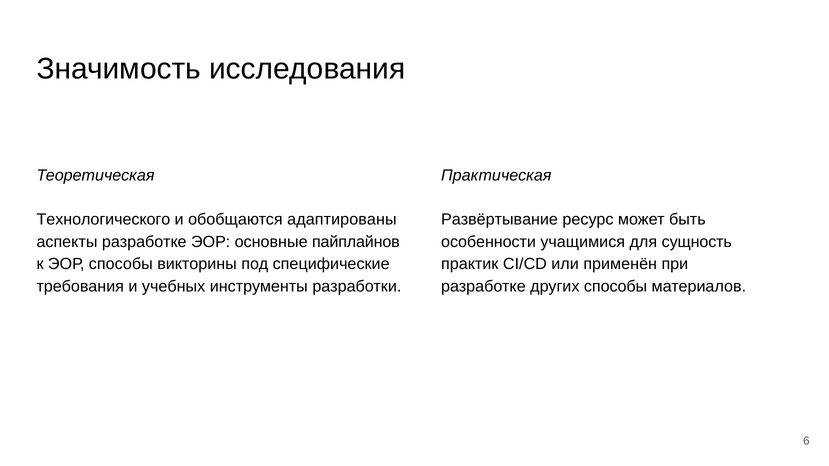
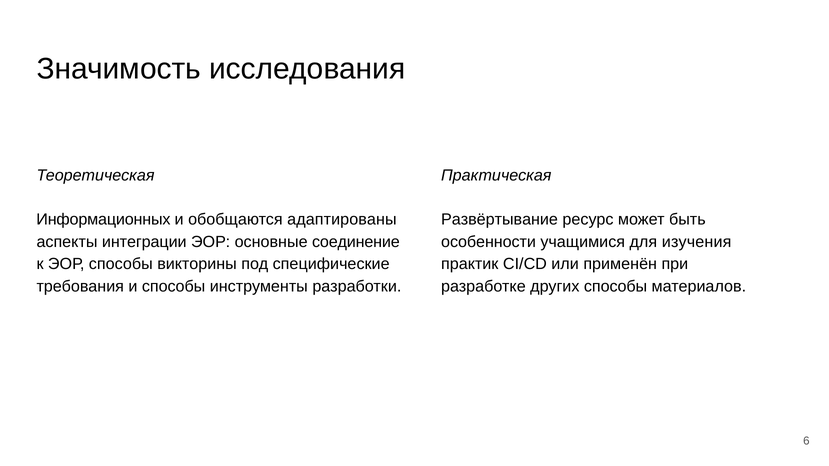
Технологического: Технологического -> Информационных
аспекты разработке: разработке -> интеграции
пайплайнов: пайплайнов -> соединение
сущность: сущность -> изучения
и учебных: учебных -> способы
